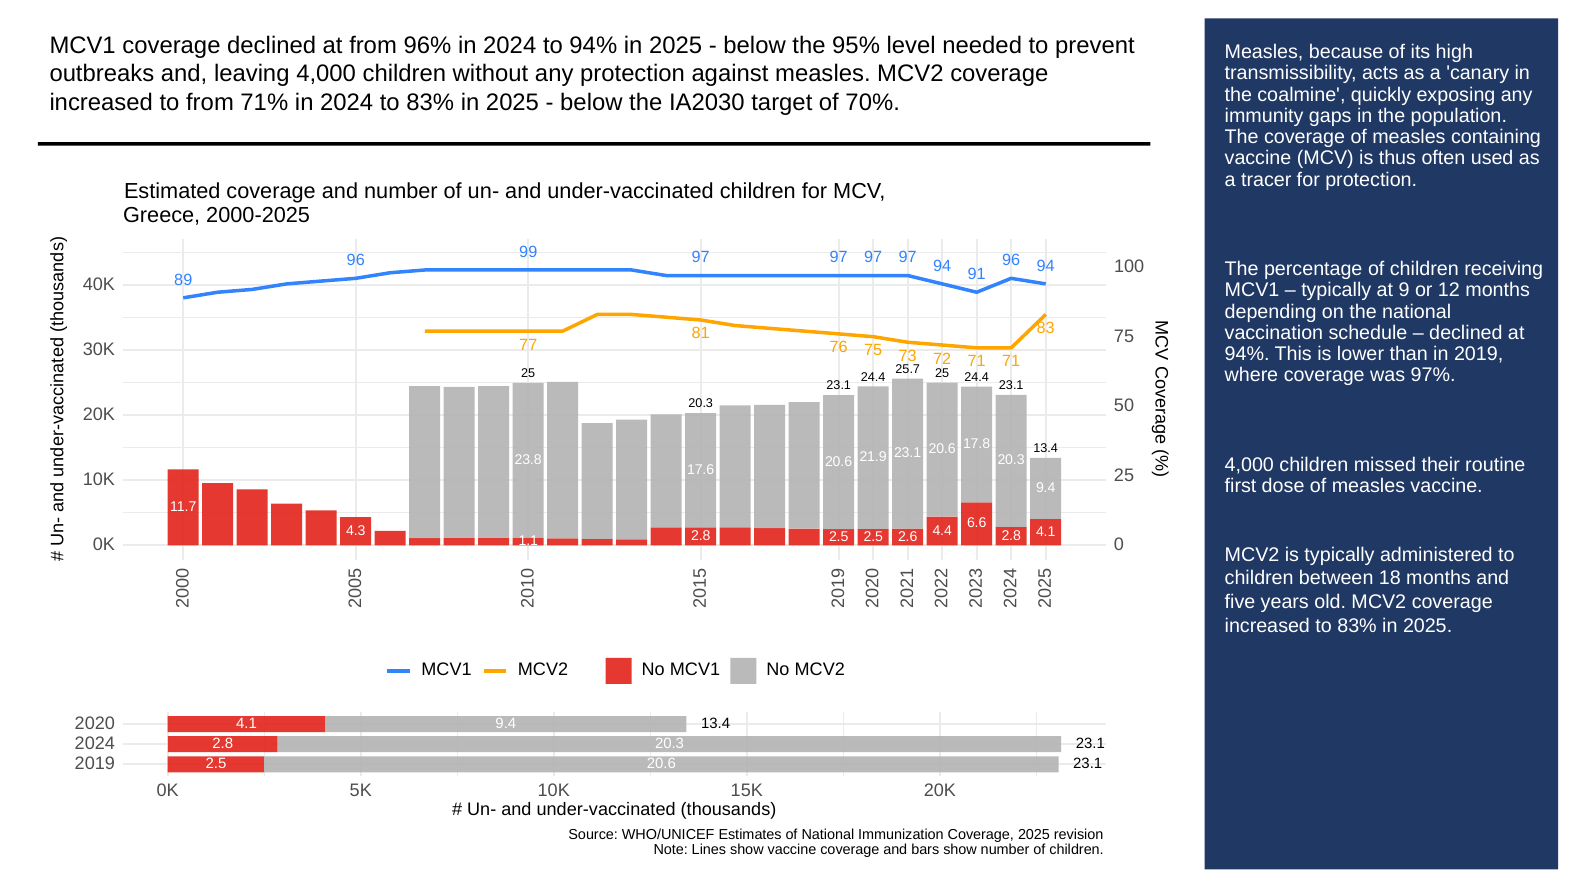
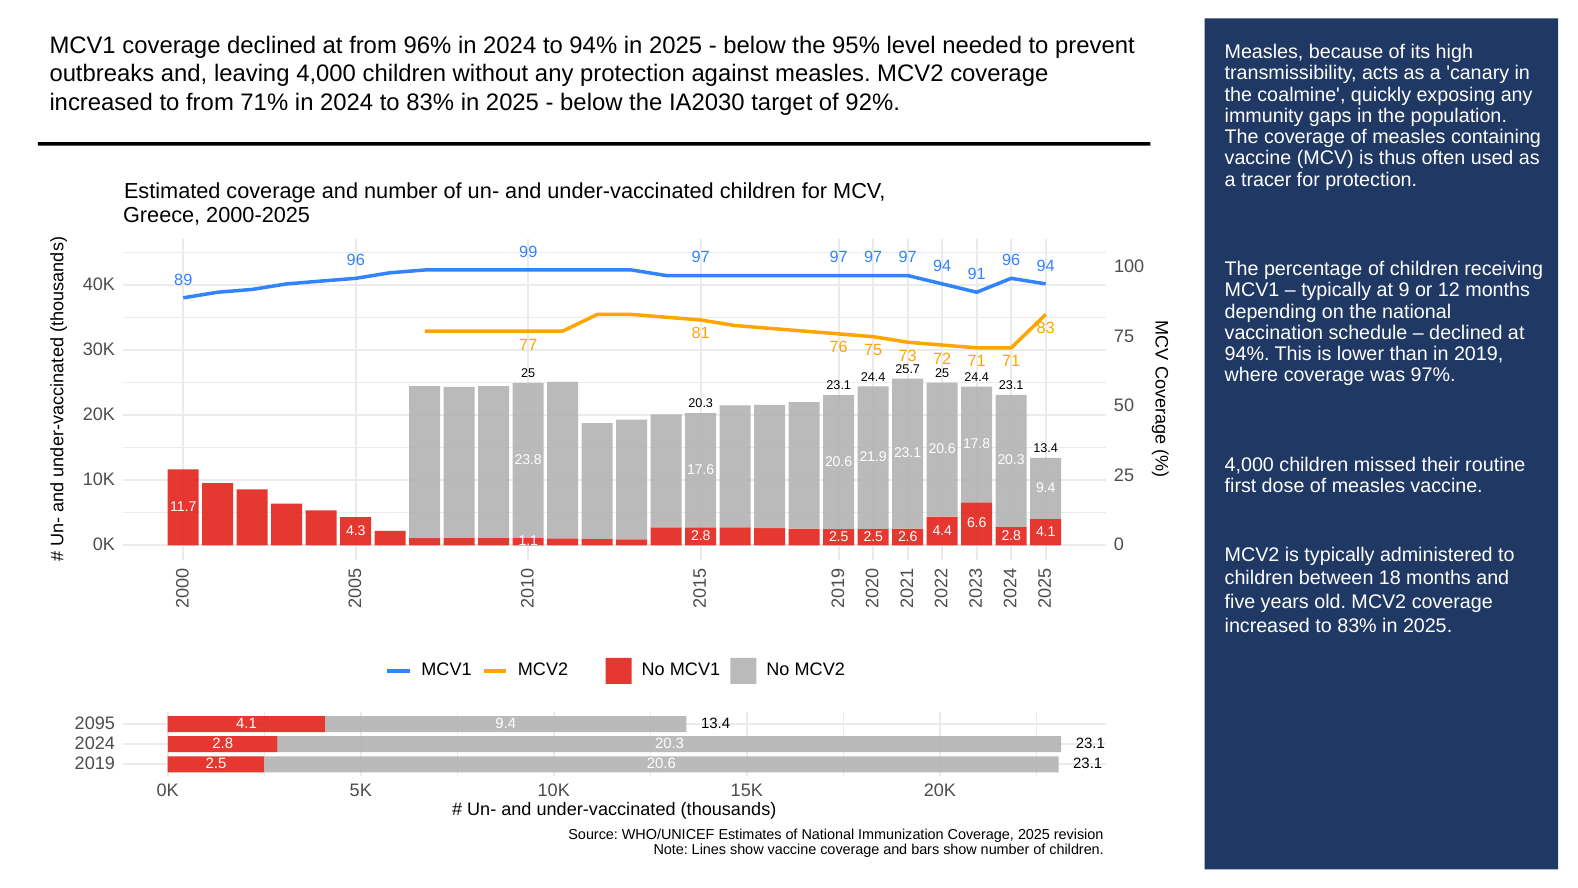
70%: 70% -> 92%
2020: 2020 -> 2095
